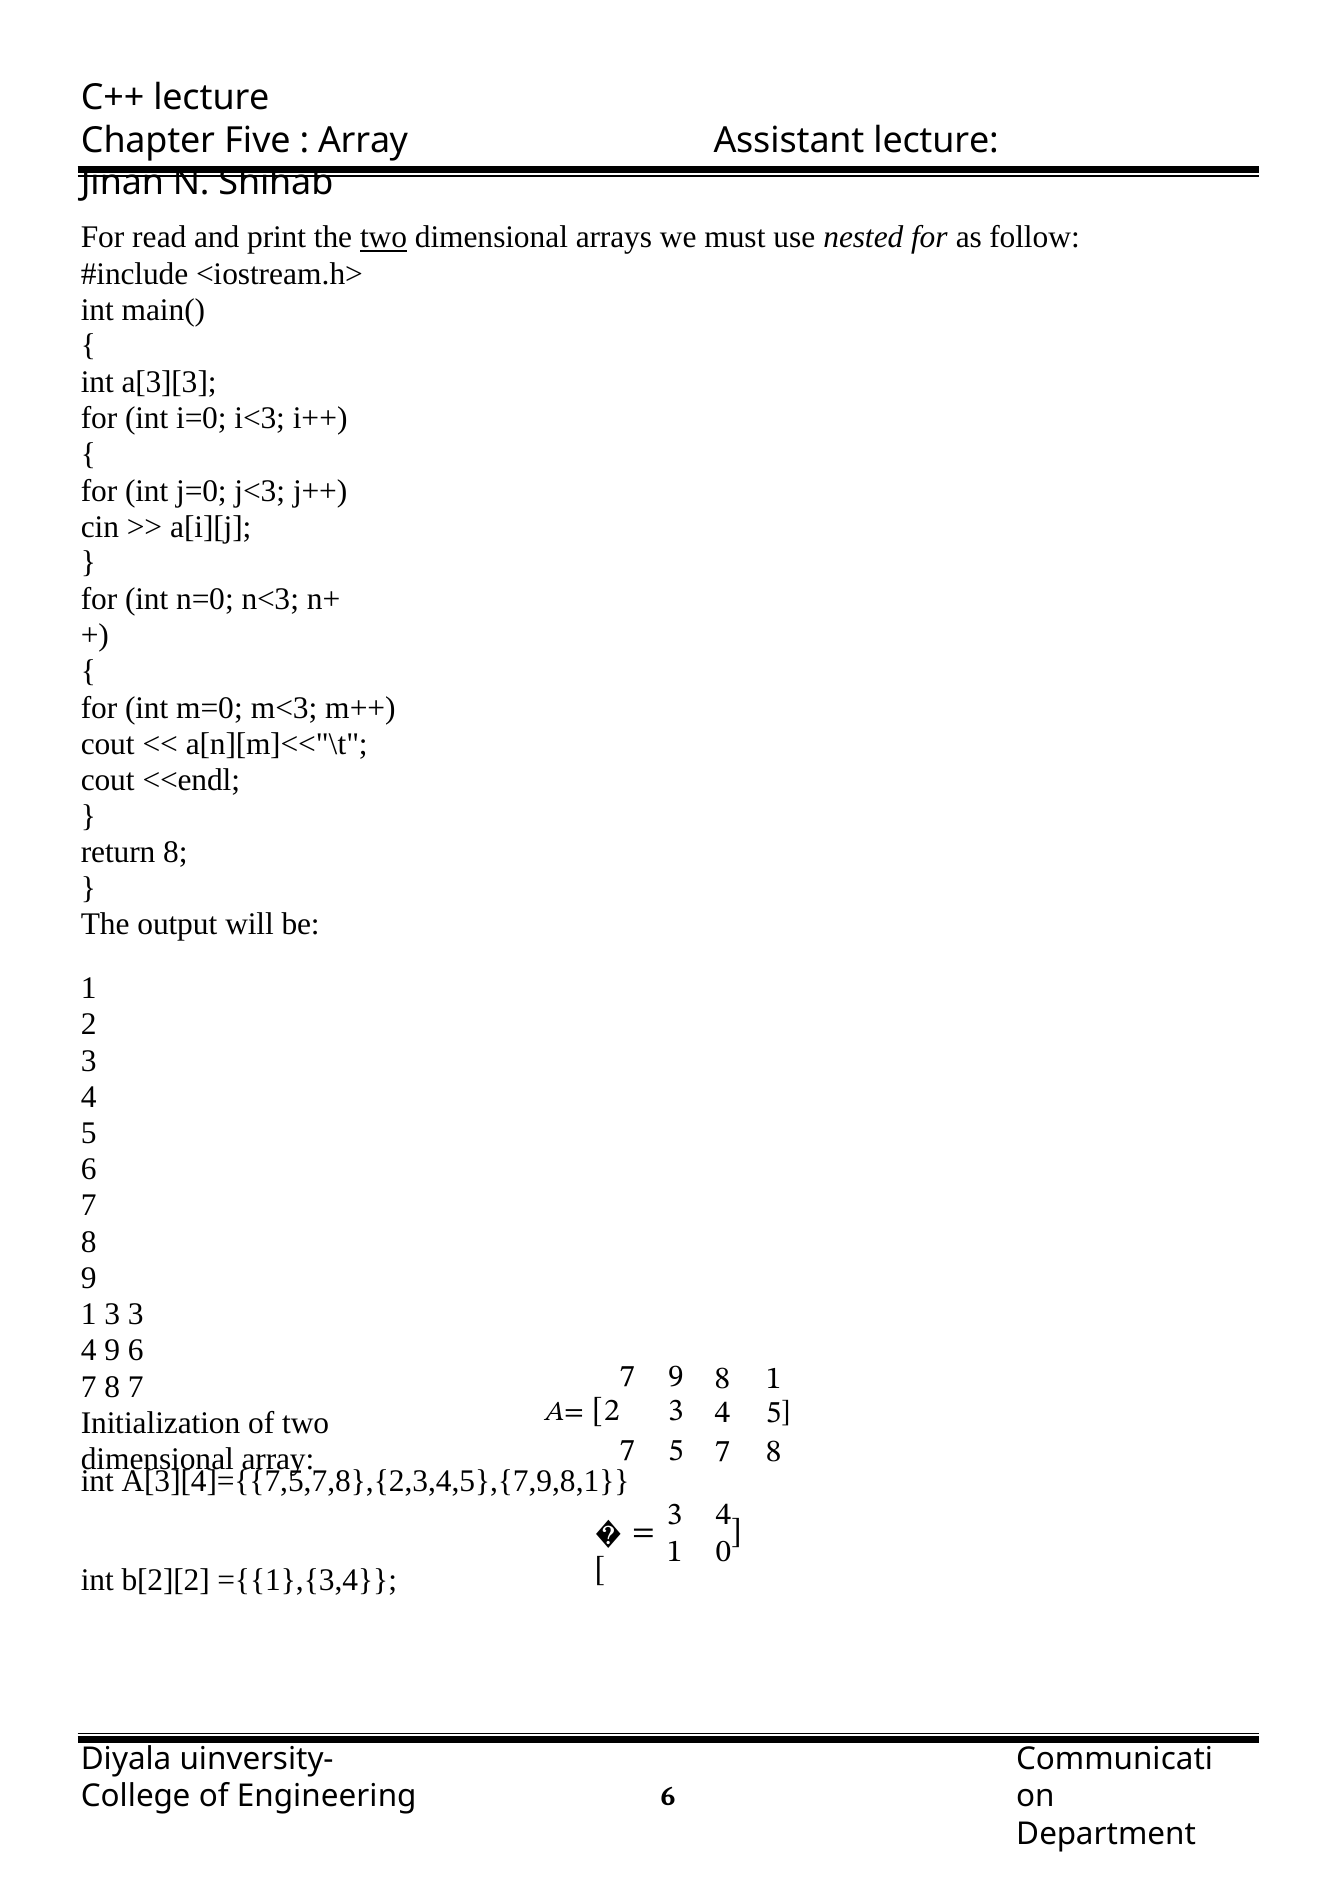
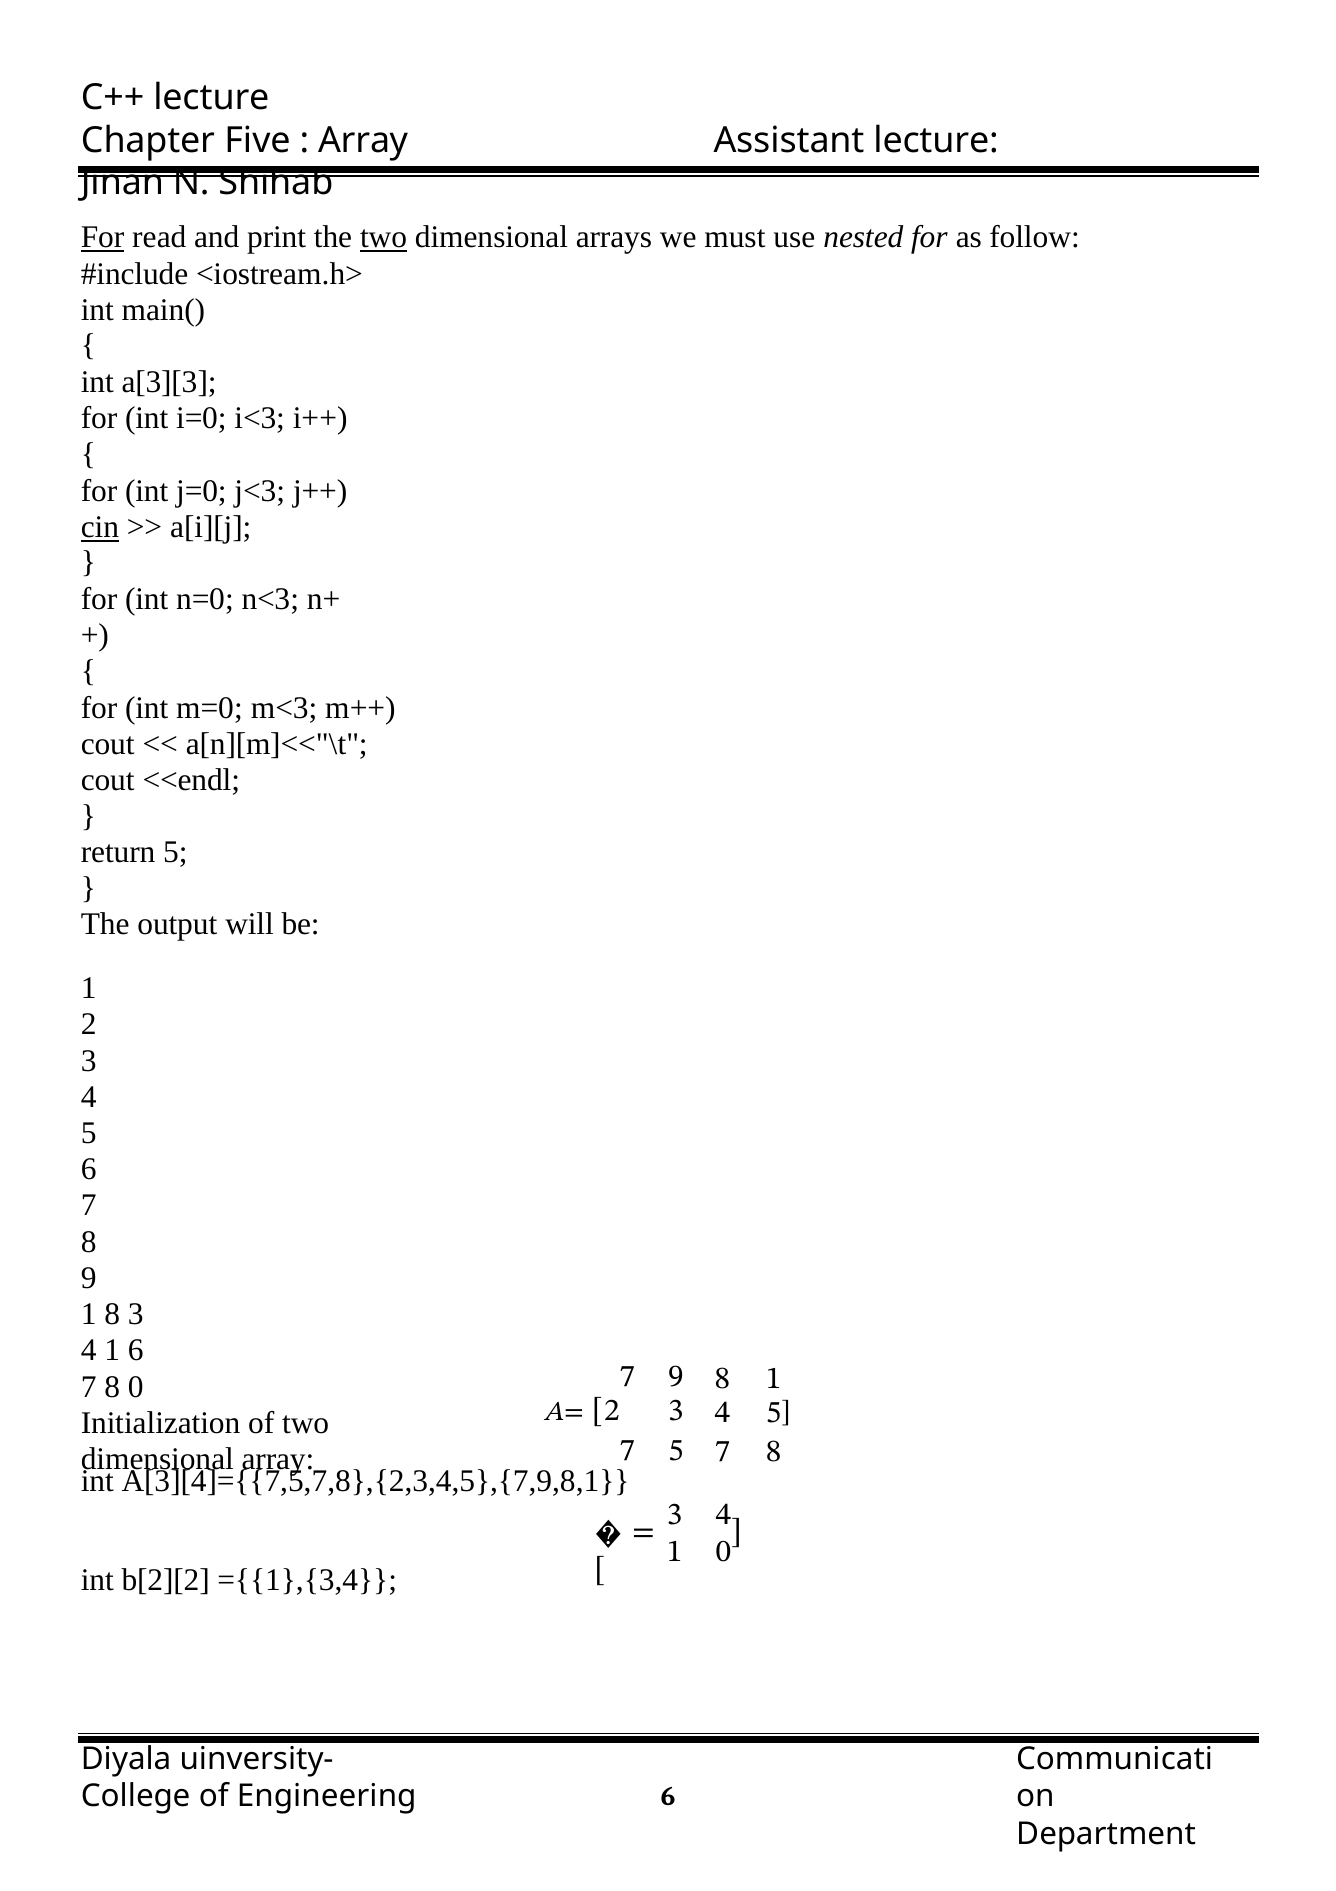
For at (103, 237) underline: none -> present
cin underline: none -> present
return 8: 8 -> 5
1 3: 3 -> 8
9 at (112, 1350): 9 -> 1
8 7: 7 -> 0
